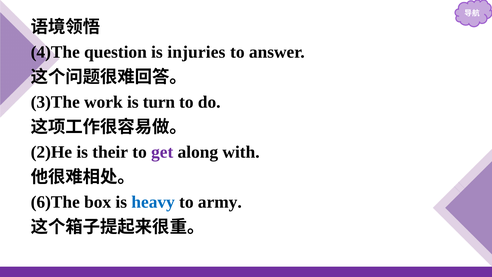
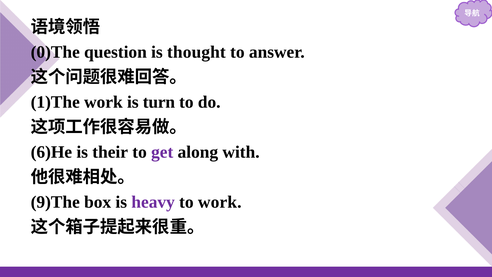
4)The: 4)The -> 0)The
injuries: injuries -> thought
3)The: 3)The -> 1)The
2)He: 2)He -> 6)He
6)The: 6)The -> 9)The
heavy colour: blue -> purple
to army: army -> work
